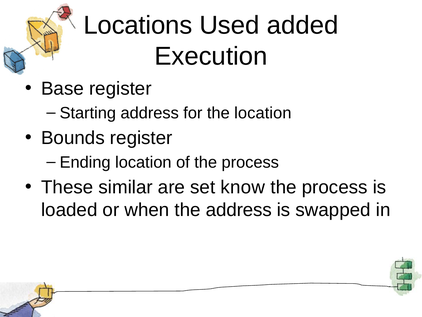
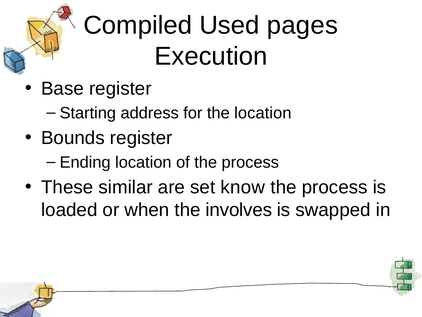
Locations: Locations -> Compiled
added: added -> pages
the address: address -> involves
